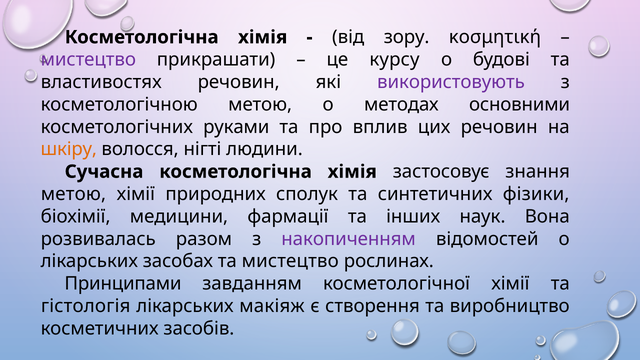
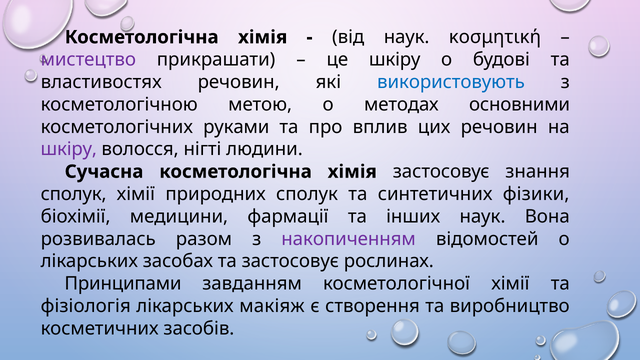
від зору: зору -> наук
це курсу: курсу -> шкіру
використовують colour: purple -> blue
шкіру at (69, 149) colour: orange -> purple
метою at (73, 194): метою -> сполук
та мистецтво: мистецтво -> застосовує
гістологія: гістологія -> фізіологія
